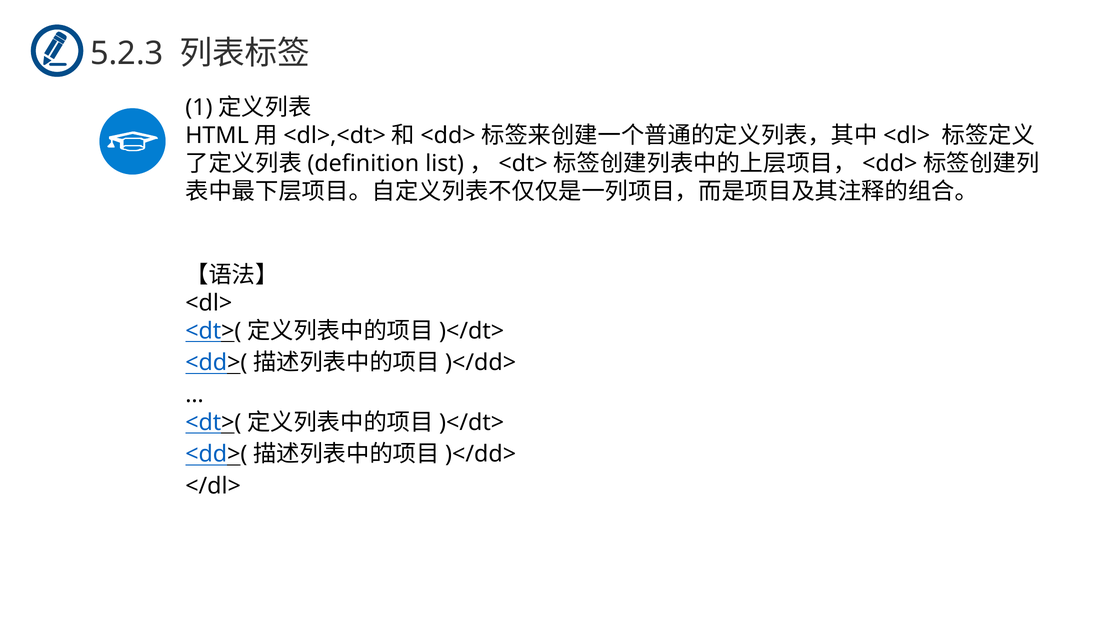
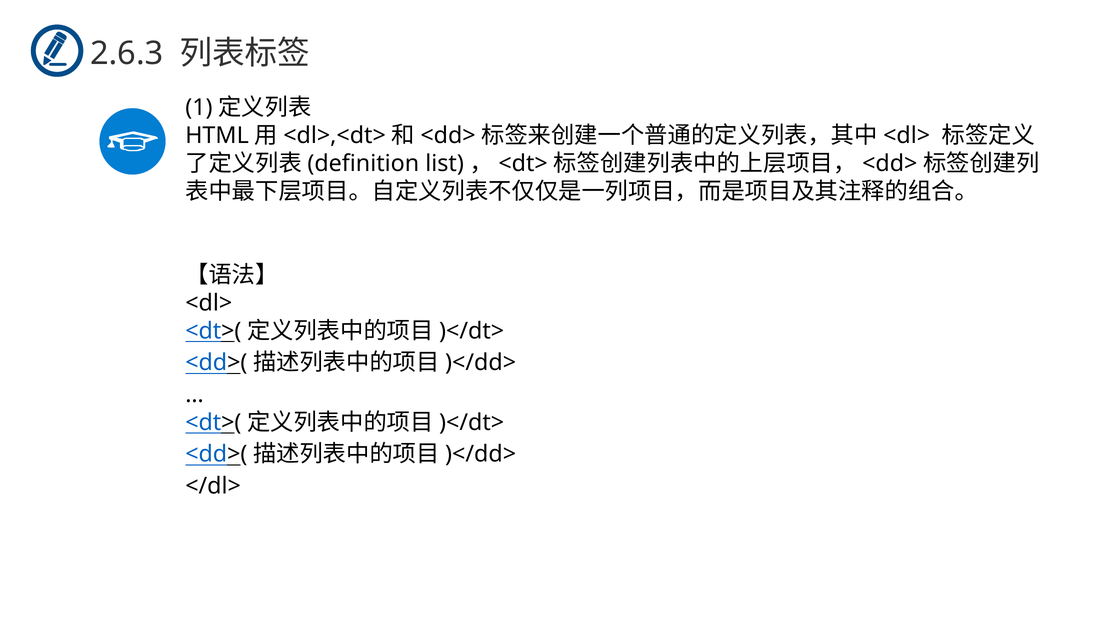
5.2.3: 5.2.3 -> 2.6.3
